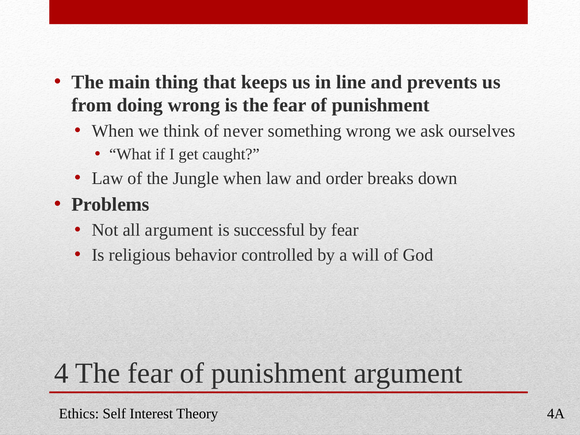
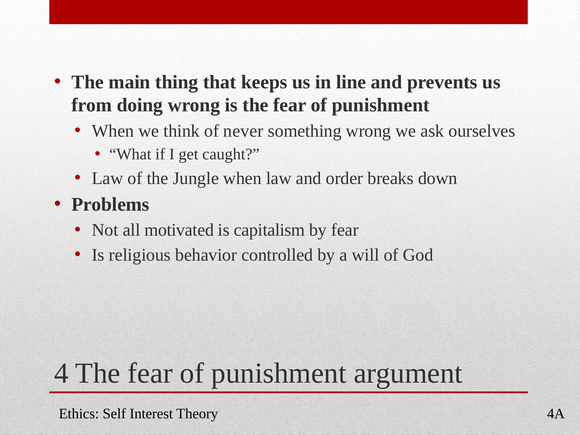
all argument: argument -> motivated
successful: successful -> capitalism
